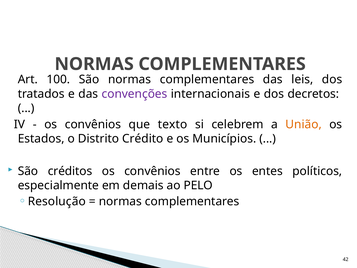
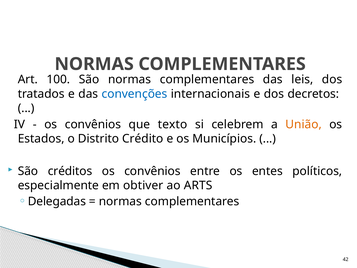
convenções colour: purple -> blue
demais: demais -> obtiver
PELO: PELO -> ARTS
Resolução: Resolução -> Delegadas
